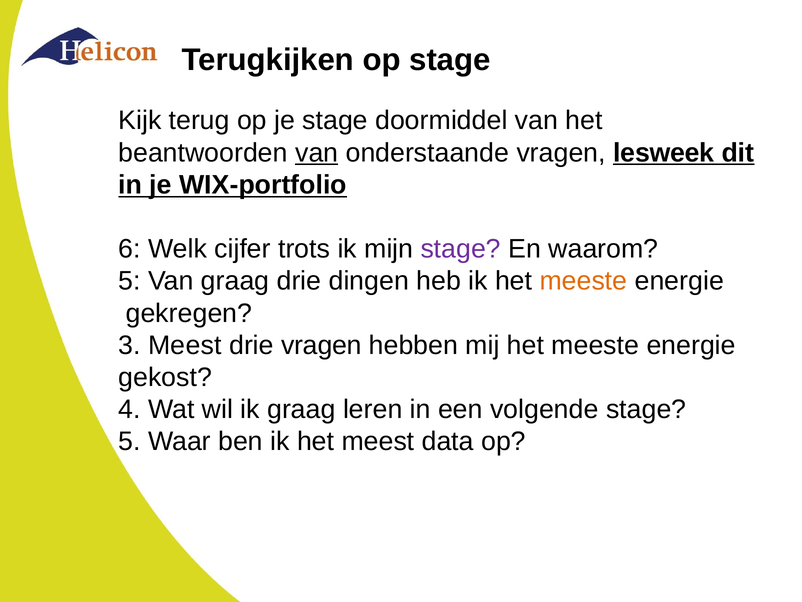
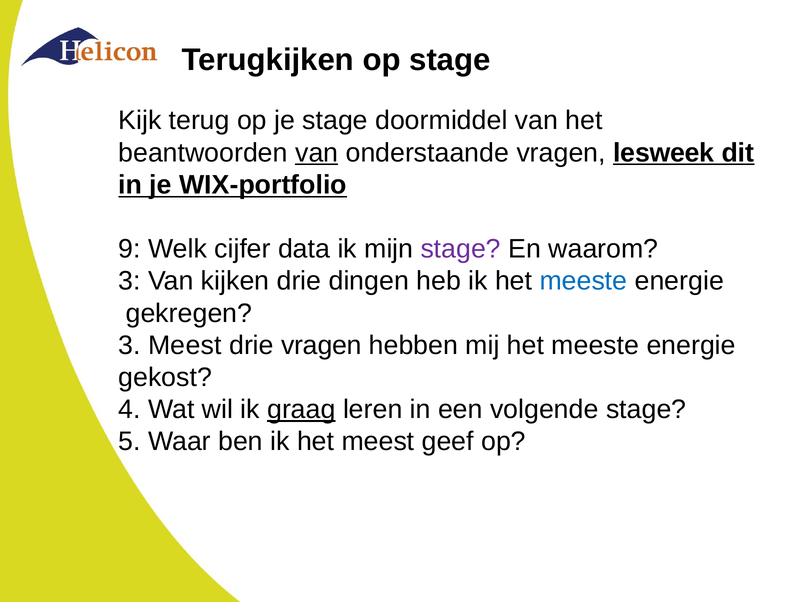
6: 6 -> 9
trots: trots -> data
5 at (129, 281): 5 -> 3
Van graag: graag -> kijken
meeste at (583, 281) colour: orange -> blue
graag at (301, 409) underline: none -> present
data: data -> geef
